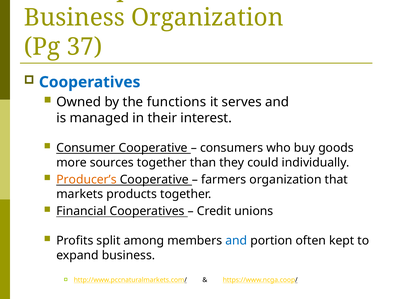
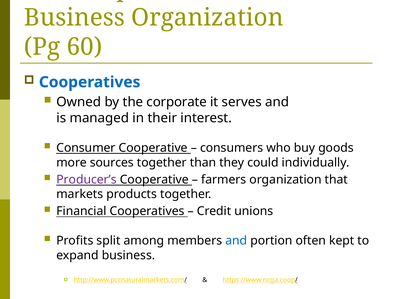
37: 37 -> 60
functions: functions -> corporate
Producer’s colour: orange -> purple
